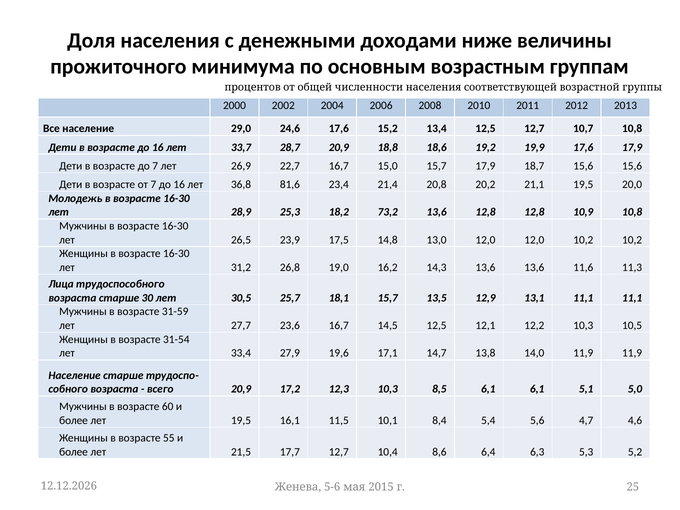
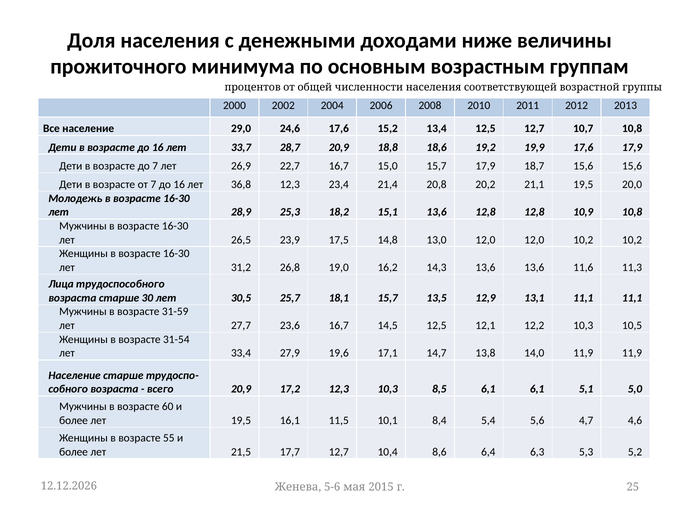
36,8 81,6: 81,6 -> 12,3
73,2: 73,2 -> 15,1
